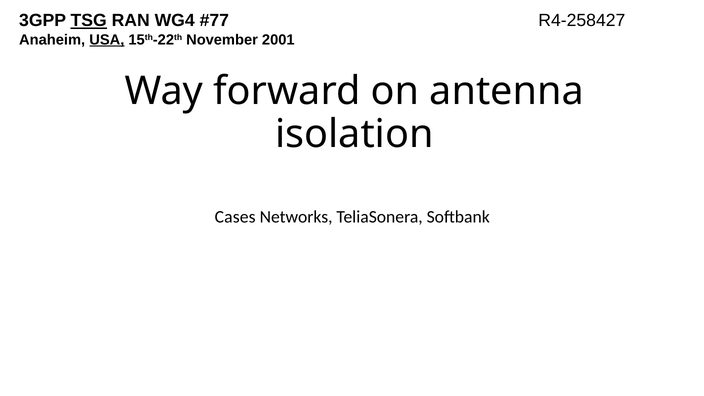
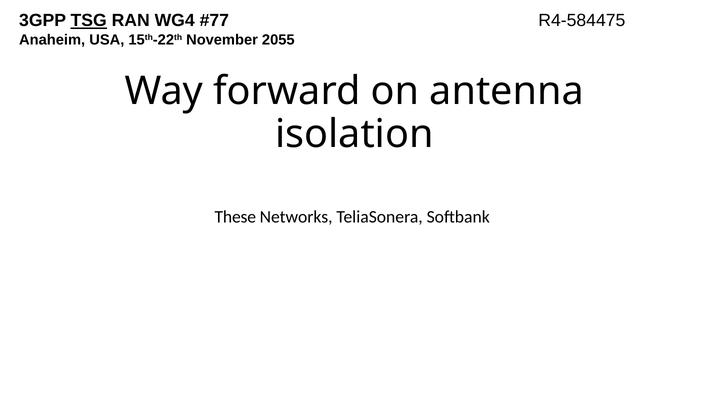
R4-258427: R4-258427 -> R4-584475
USA underline: present -> none
2001: 2001 -> 2055
Cases: Cases -> These
